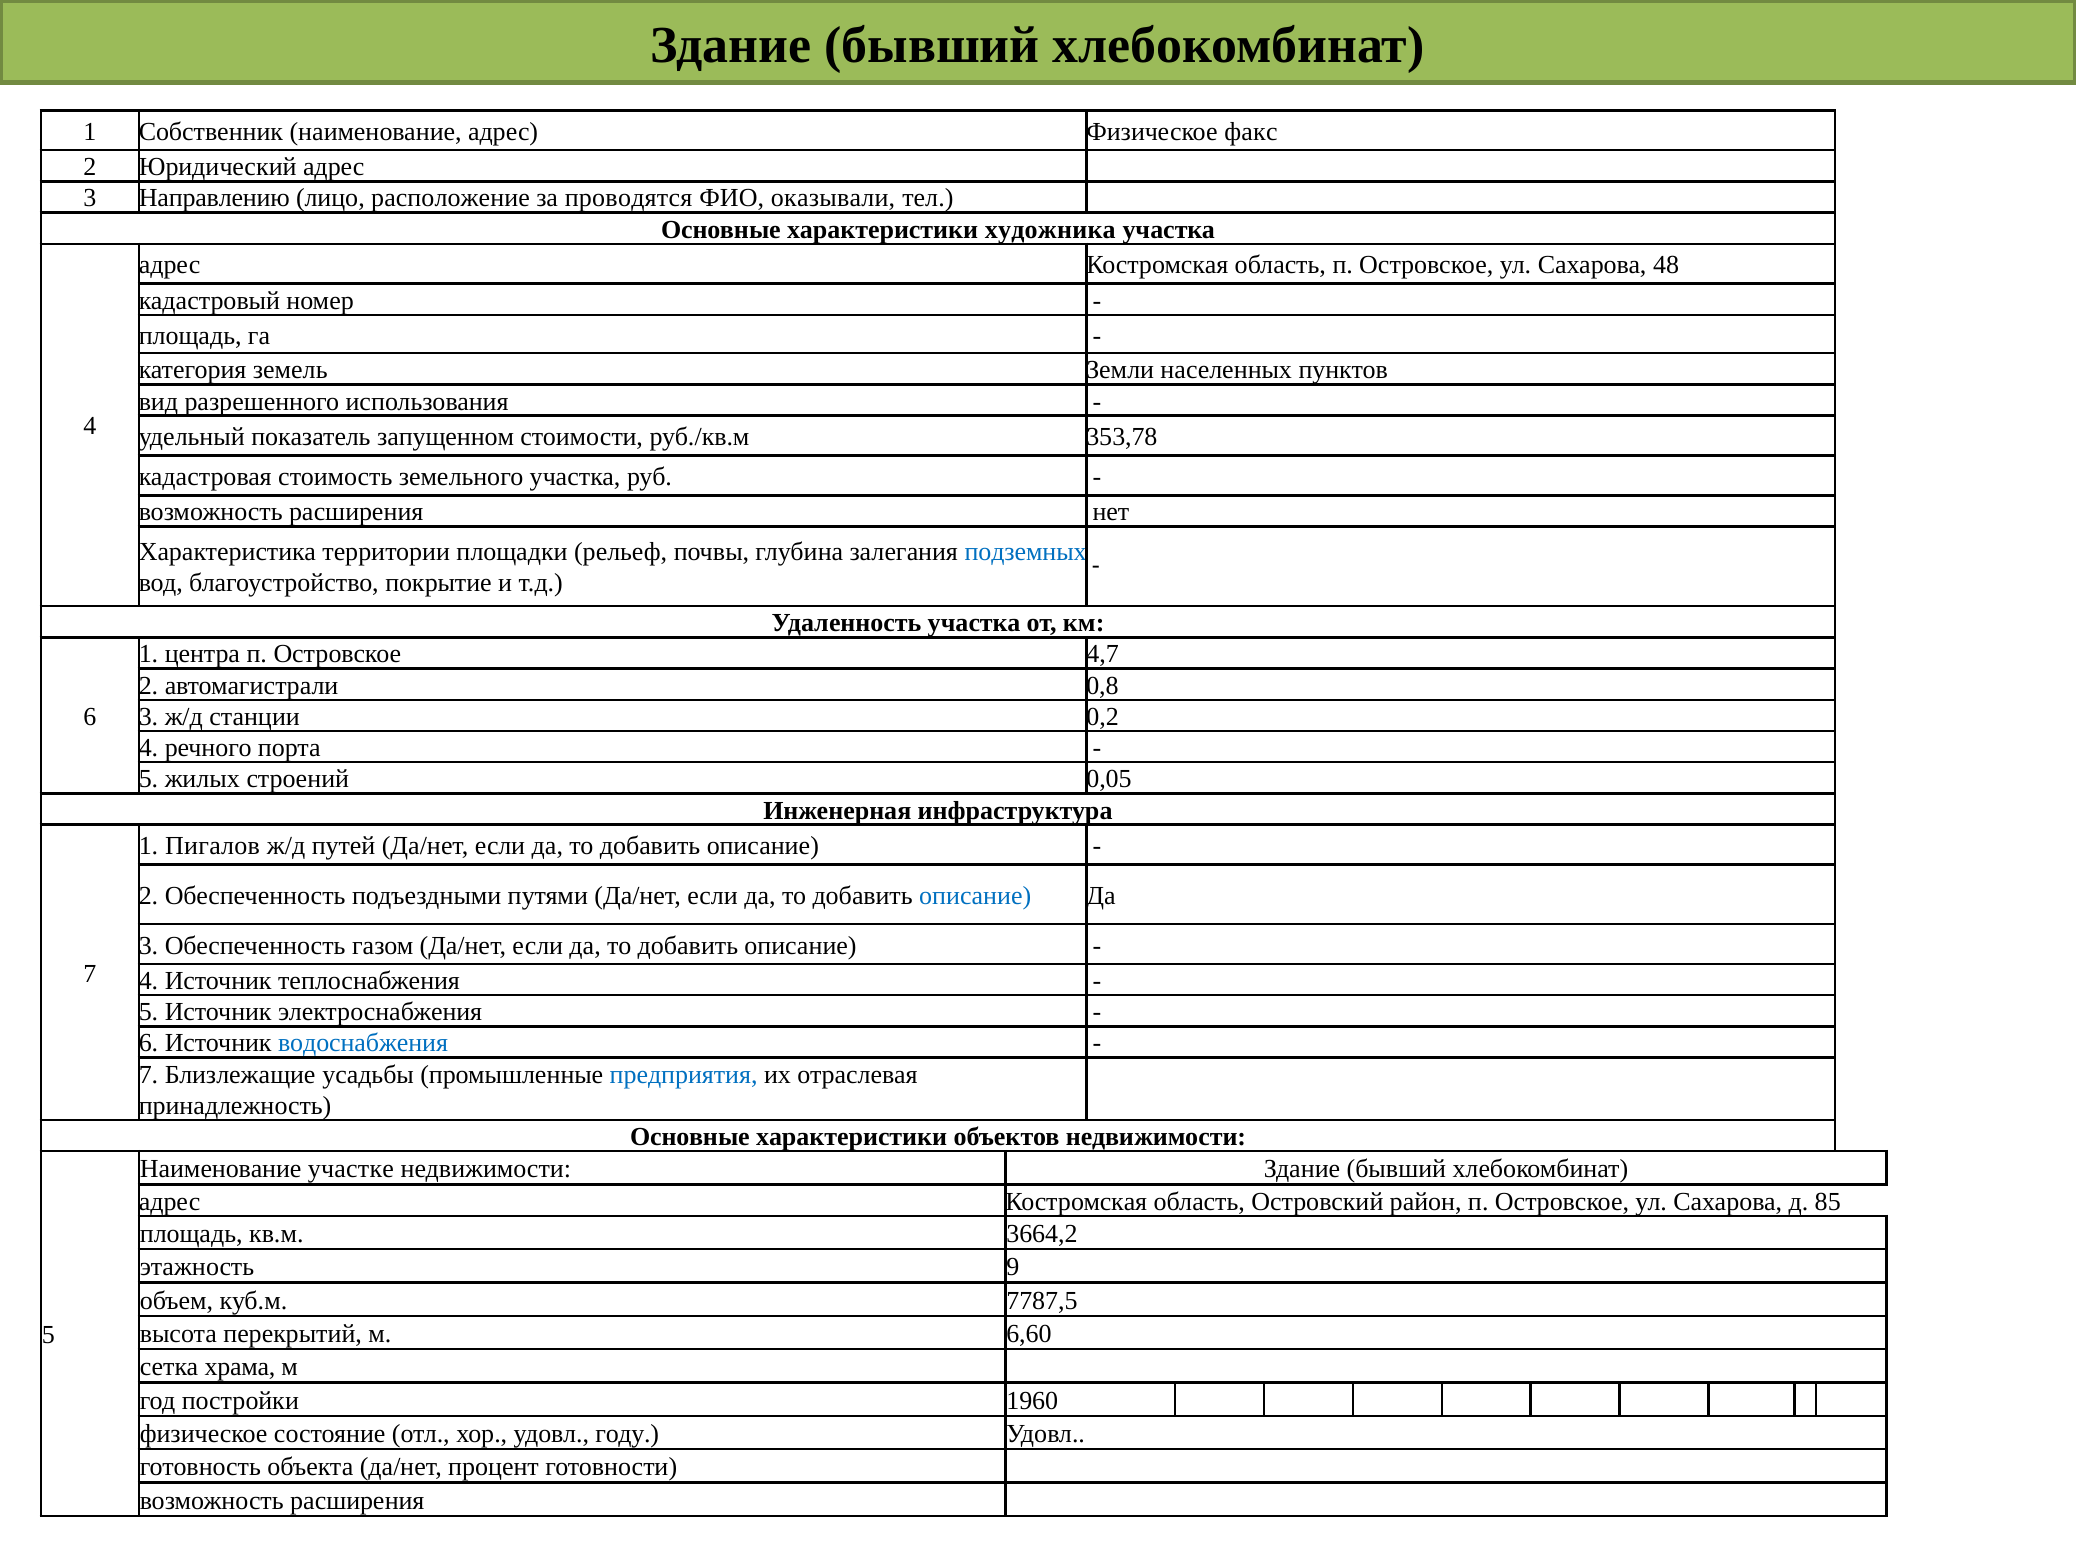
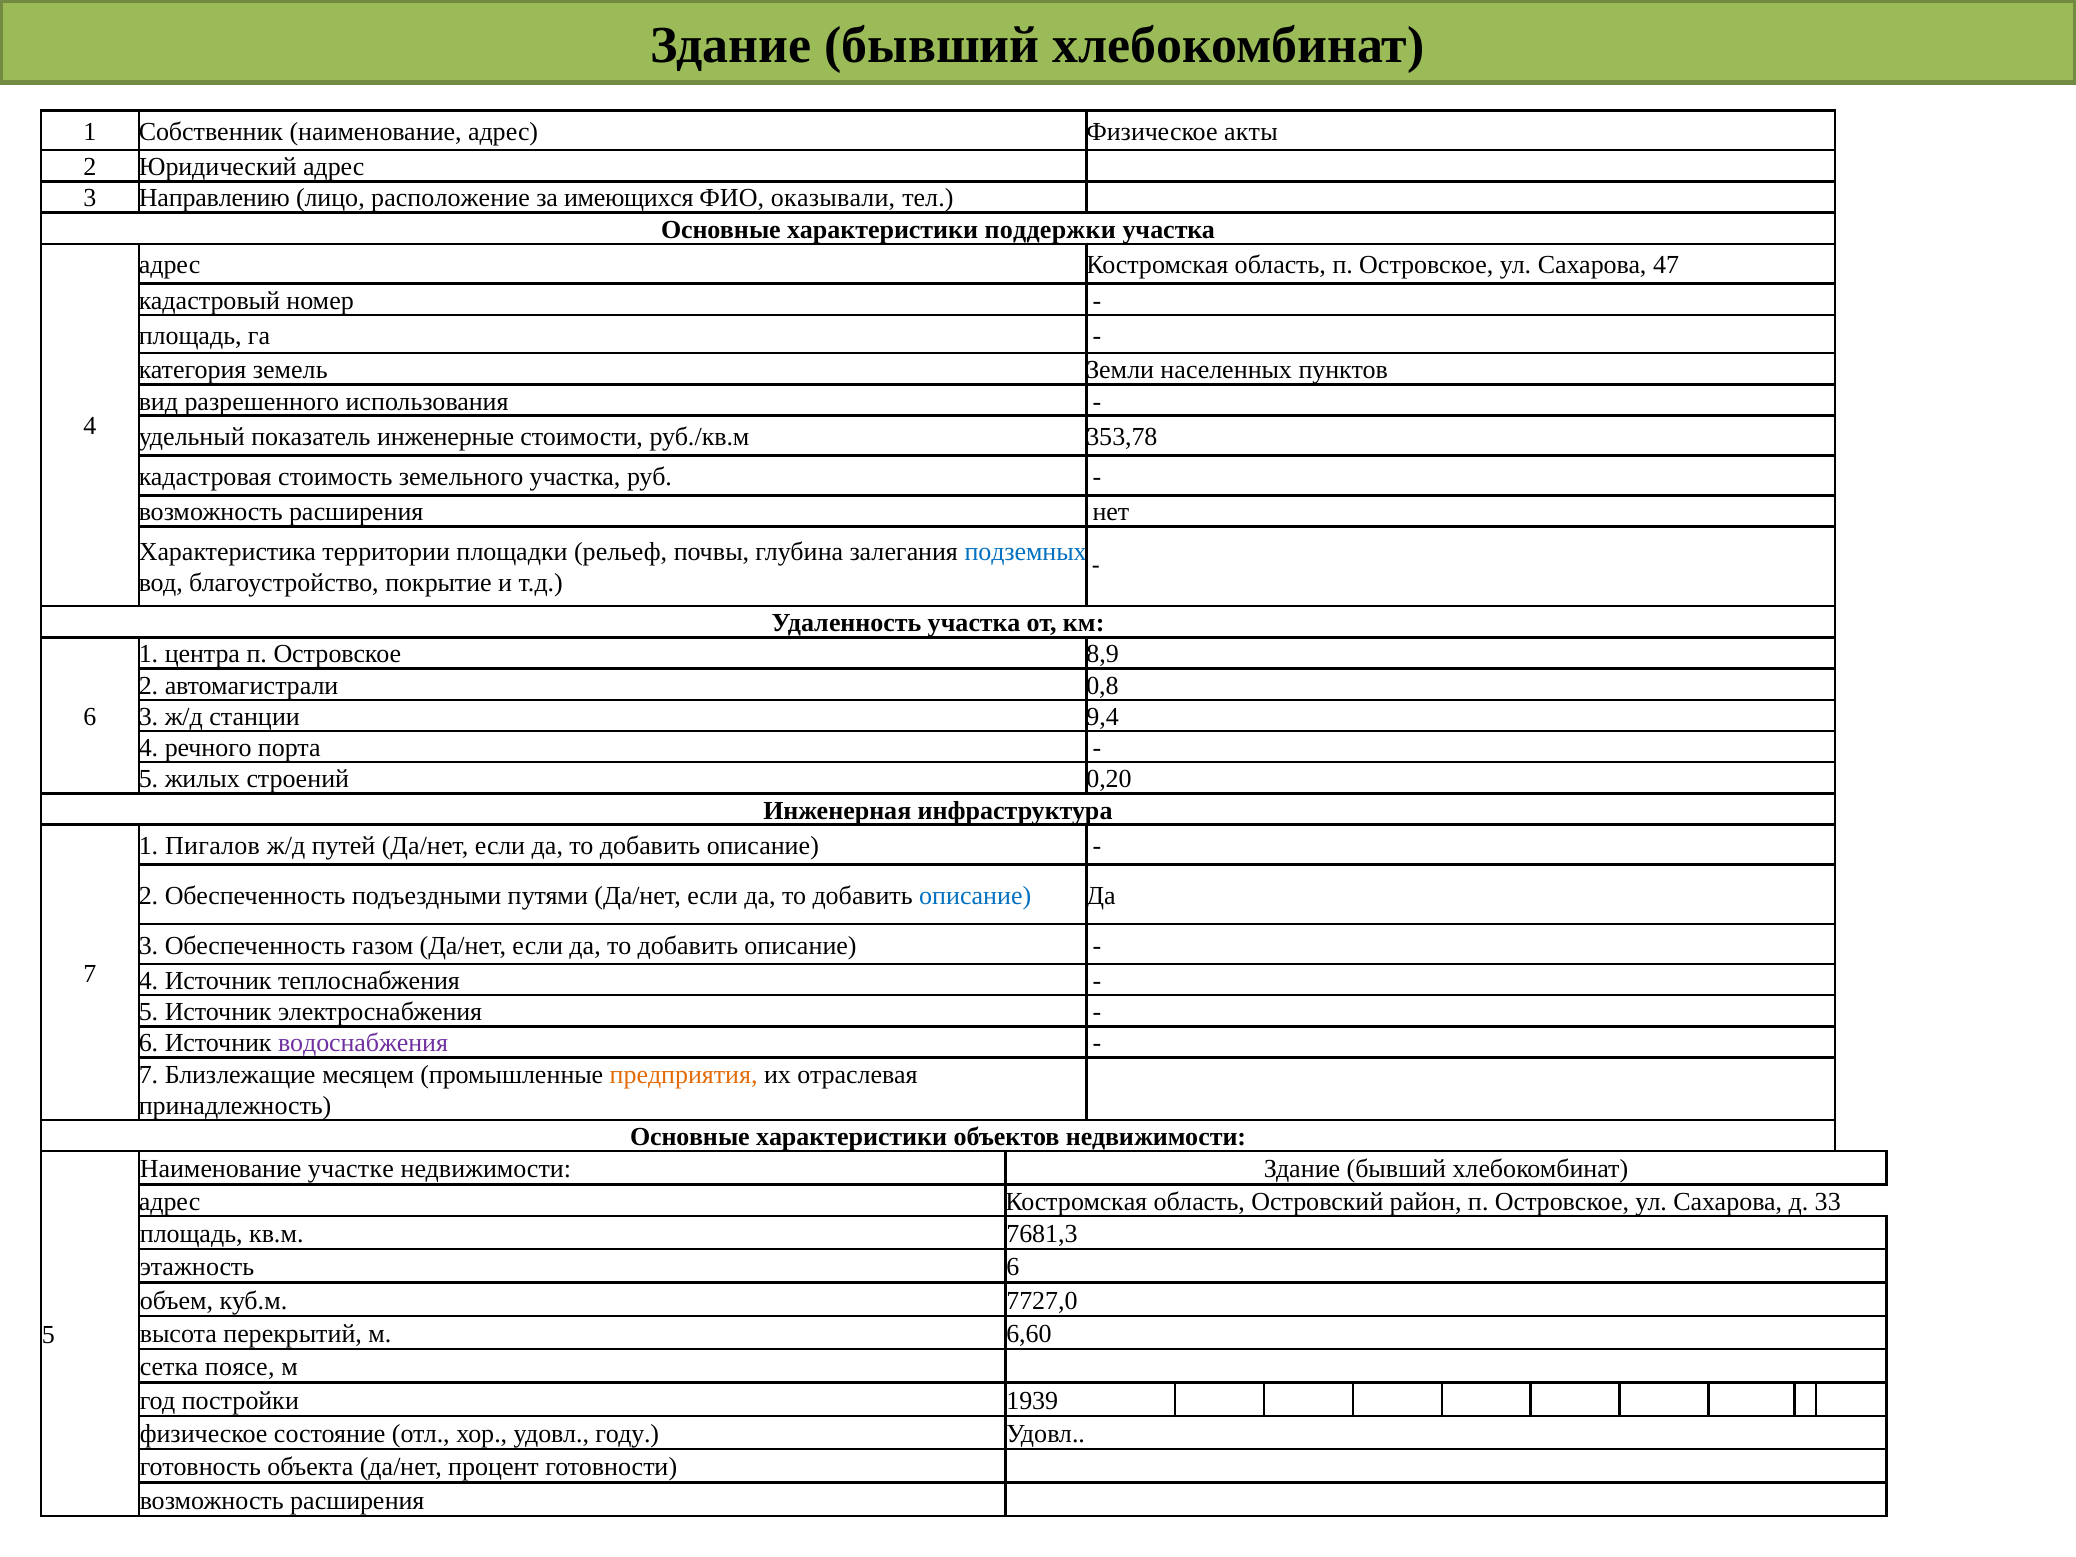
факс: факс -> акты
проводятся: проводятся -> имеющихся
художника: художника -> поддержки
48: 48 -> 47
запущенном: запущенном -> инженерные
4,7: 4,7 -> 8,9
0,2: 0,2 -> 9,4
0,05: 0,05 -> 0,20
водоснабжения colour: blue -> purple
усадьбы: усадьбы -> месяцем
предприятия colour: blue -> orange
85: 85 -> 33
3664,2: 3664,2 -> 7681,3
этажность 9: 9 -> 6
7787,5: 7787,5 -> 7727,0
храма: храма -> поясе
1960: 1960 -> 1939
